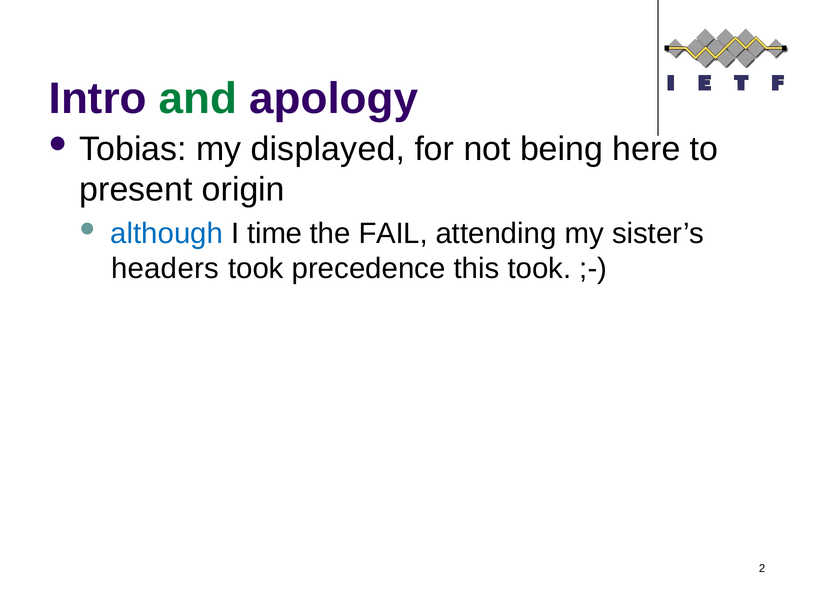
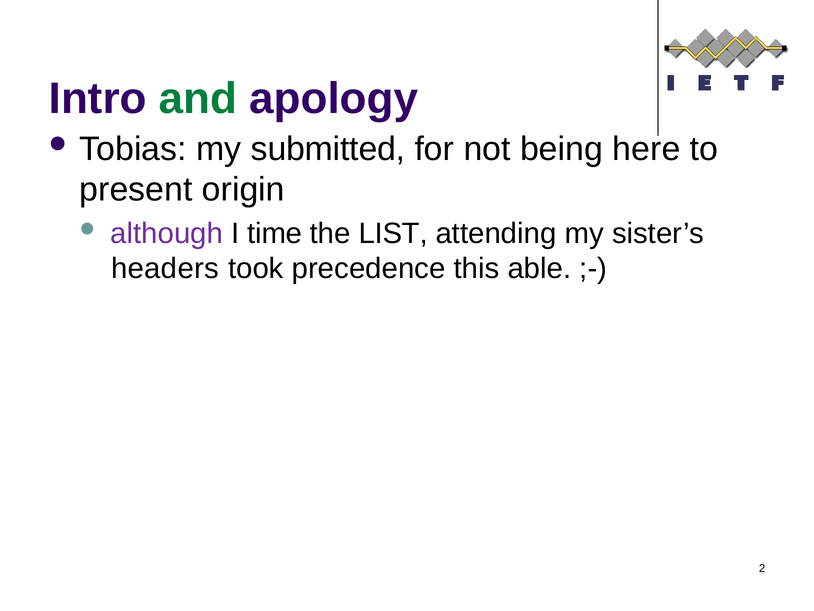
displayed: displayed -> submitted
although colour: blue -> purple
FAIL: FAIL -> LIST
this took: took -> able
